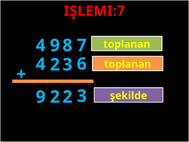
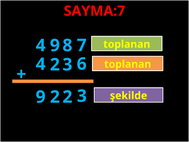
IŞLEMI:7: IŞLEMI:7 -> SAYMA:7
